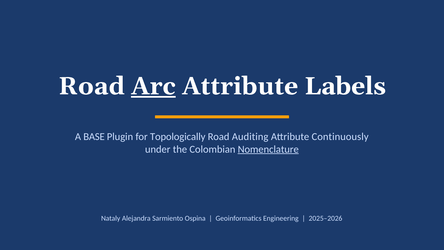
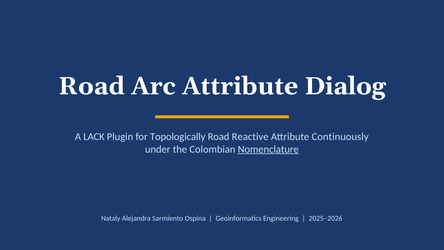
Arc underline: present -> none
Labels: Labels -> Dialog
BASE: BASE -> LACK
Auditing: Auditing -> Reactive
